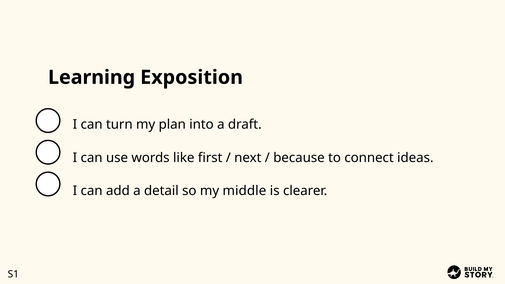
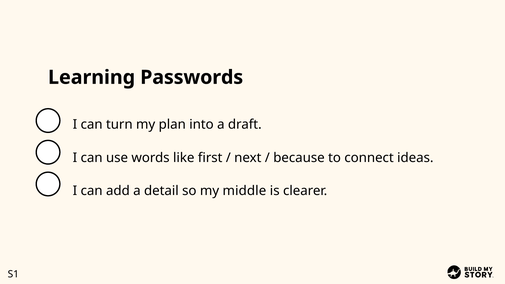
Exposition: Exposition -> Passwords
